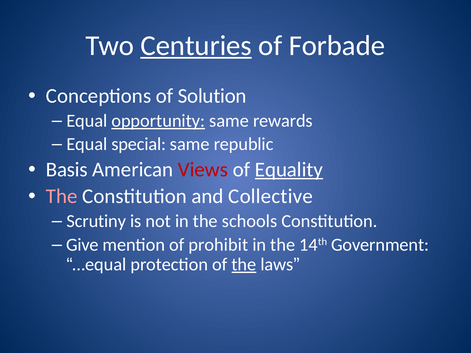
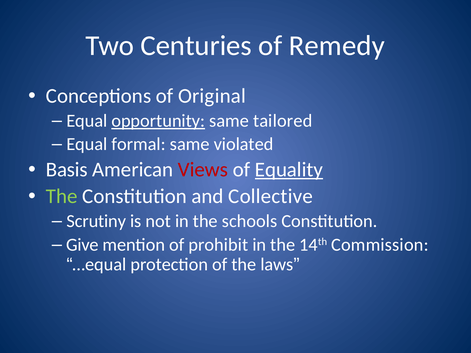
Centuries underline: present -> none
Forbade: Forbade -> Remedy
Solution: Solution -> Original
rewards: rewards -> tailored
special: special -> formal
republic: republic -> violated
The at (62, 197) colour: pink -> light green
Government: Government -> Commission
the at (244, 265) underline: present -> none
